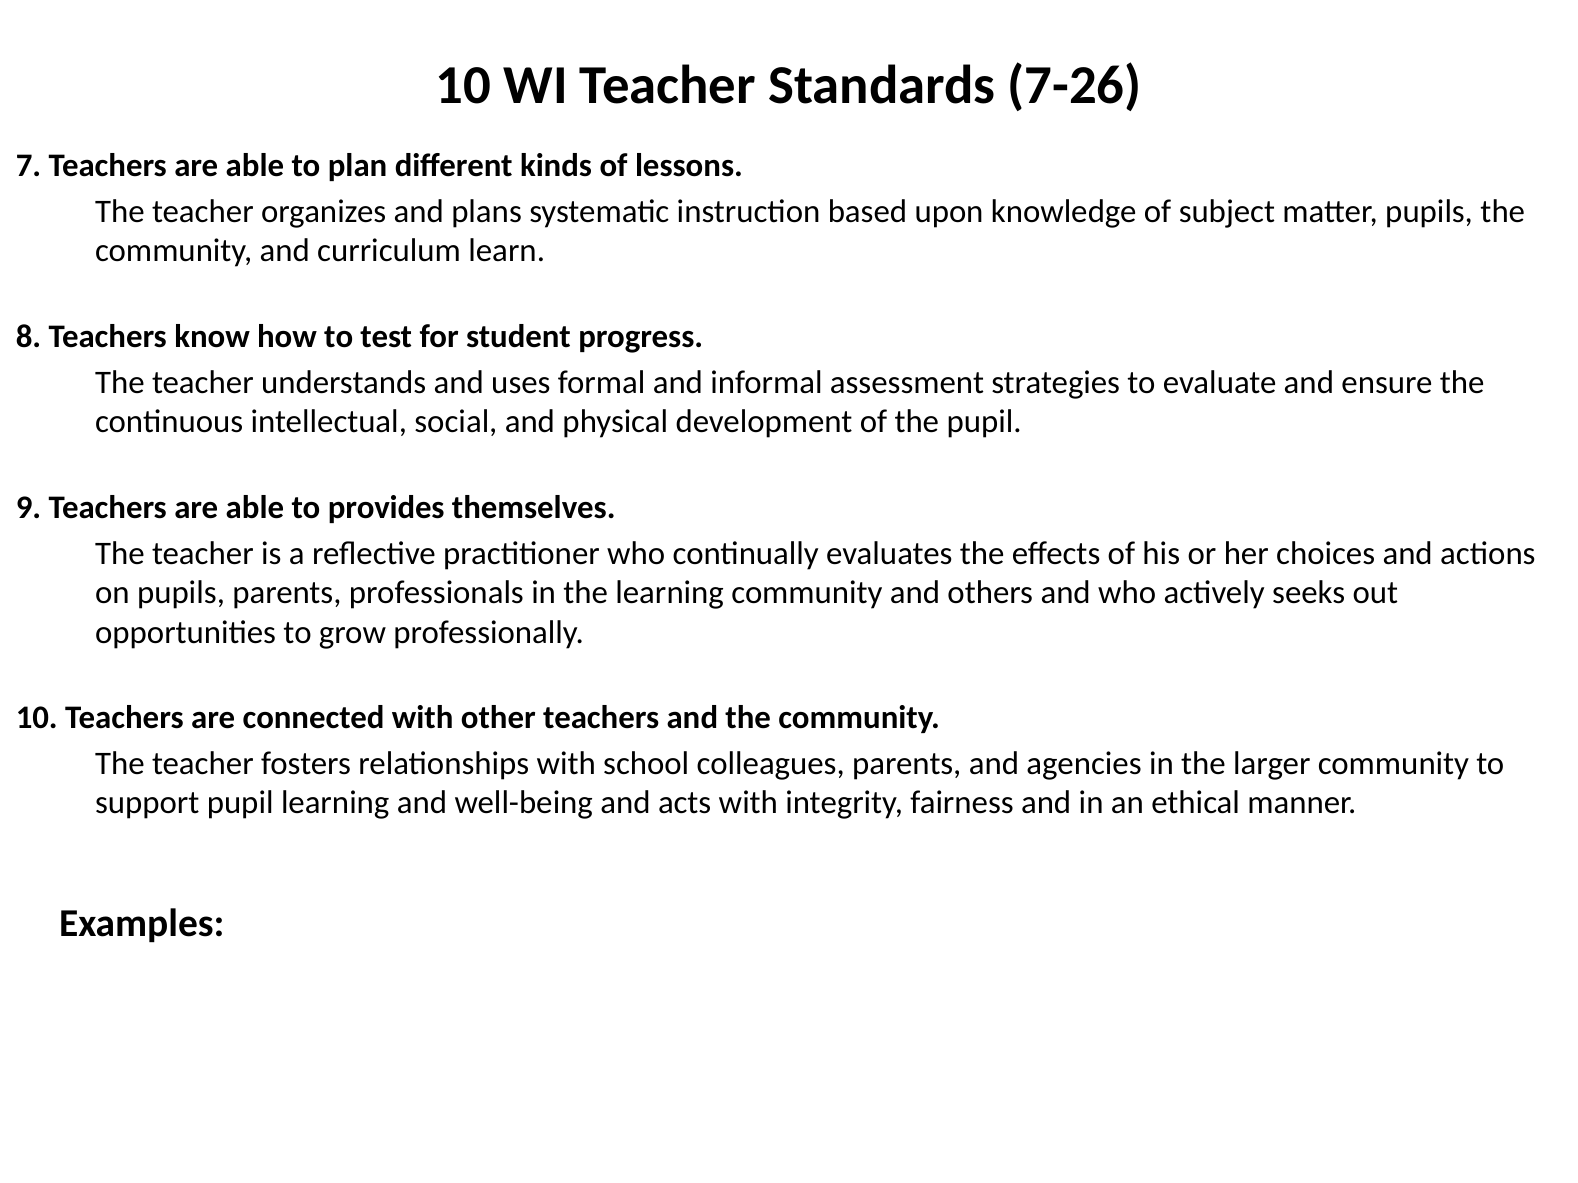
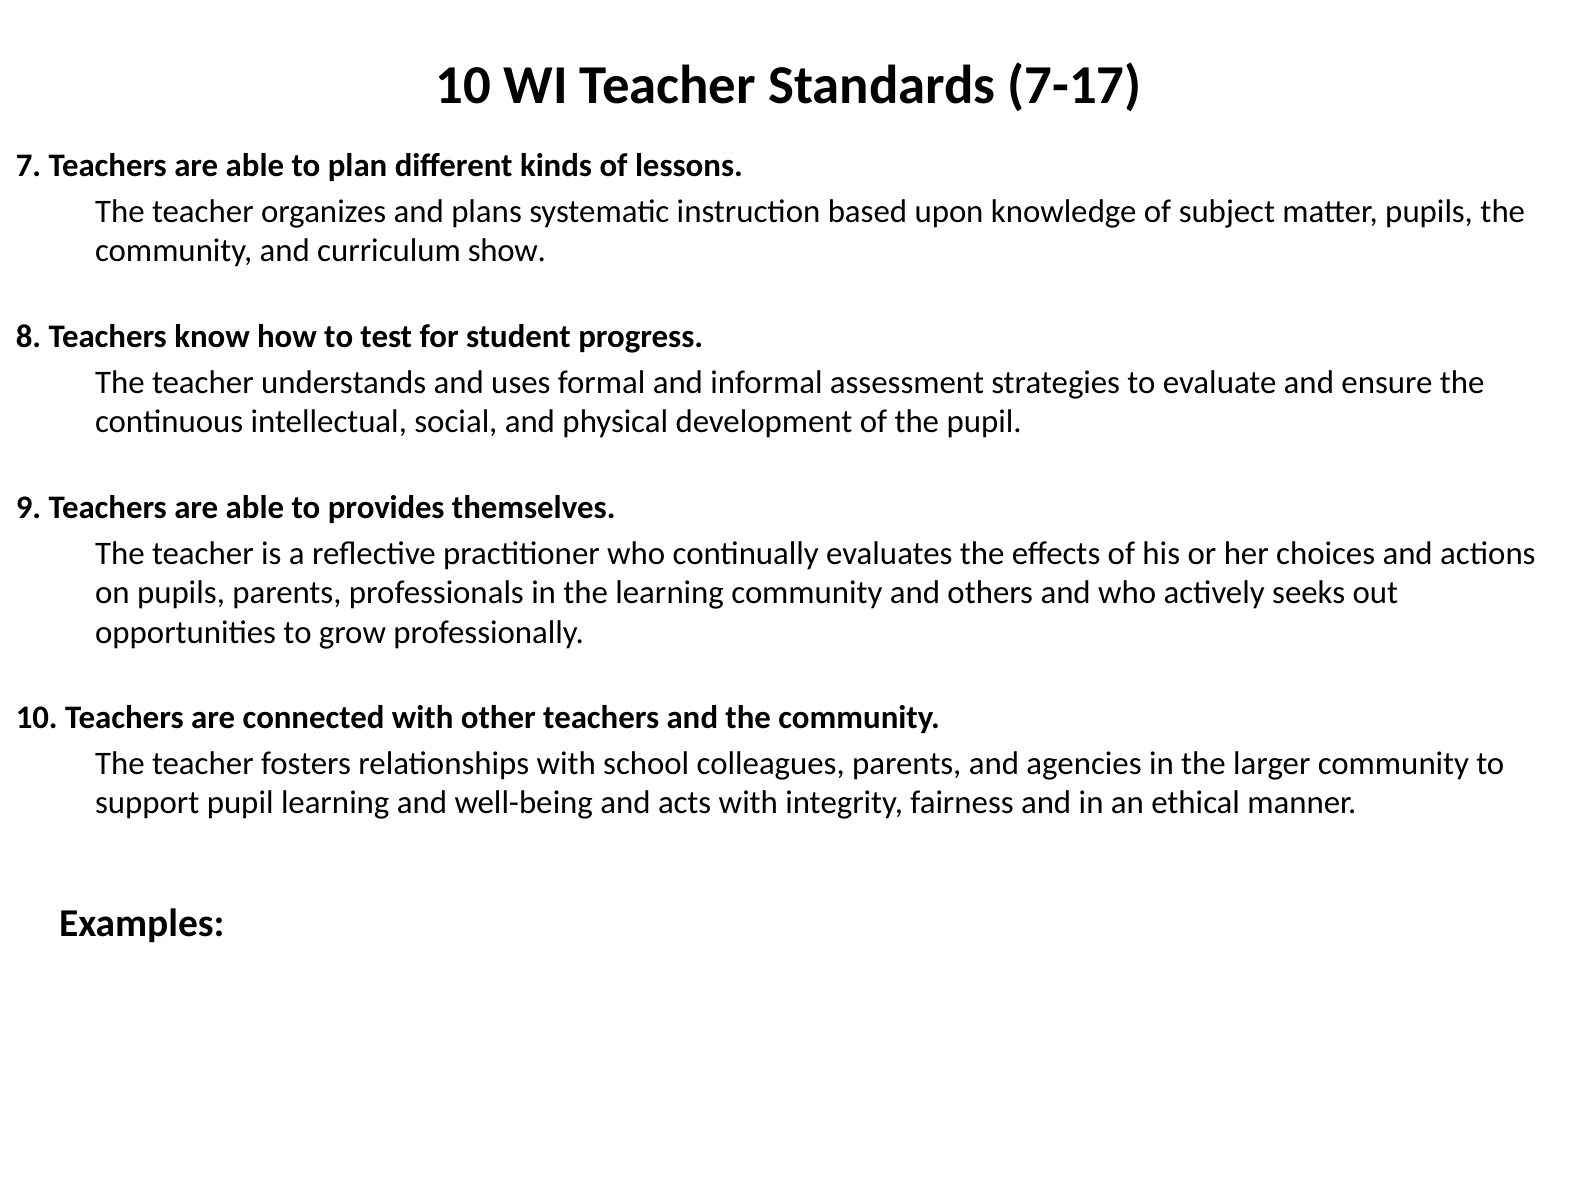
7-26: 7-26 -> 7-17
learn: learn -> show
